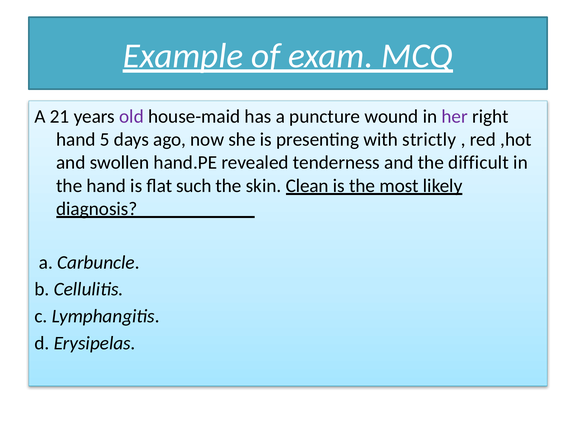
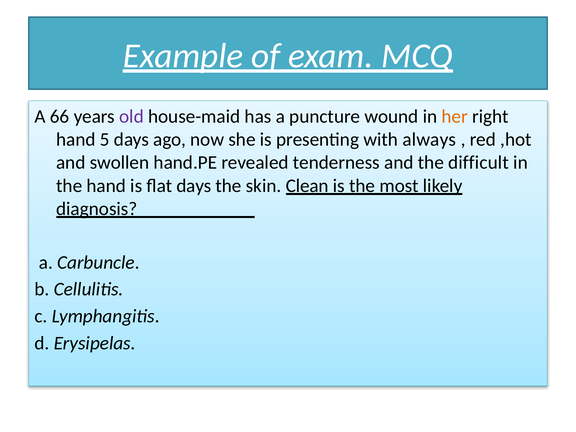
21: 21 -> 66
her colour: purple -> orange
strictly: strictly -> always
flat such: such -> days
